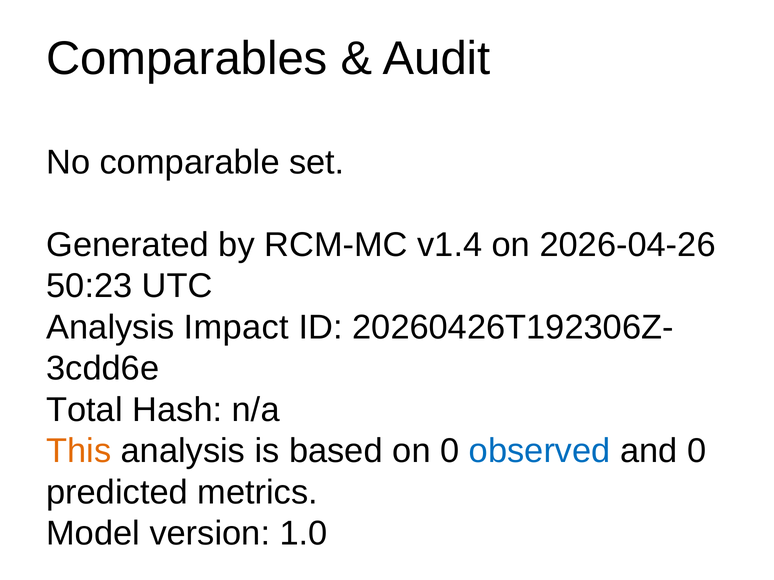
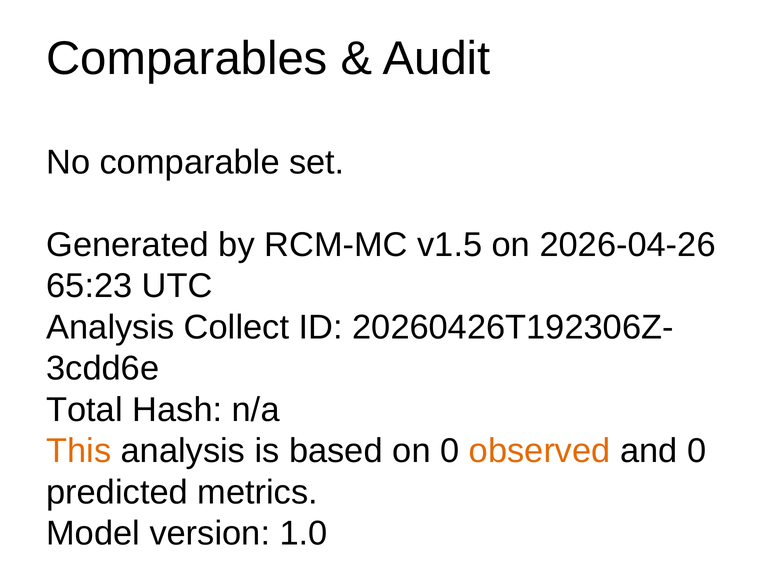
v1.4: v1.4 -> v1.5
50:23: 50:23 -> 65:23
Impact: Impact -> Collect
observed colour: blue -> orange
